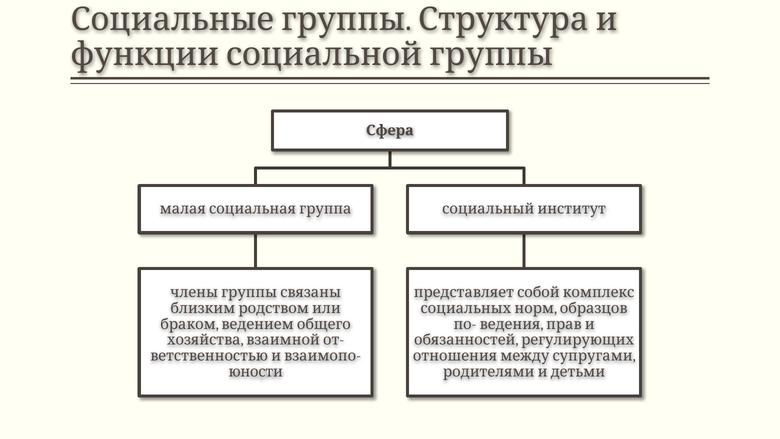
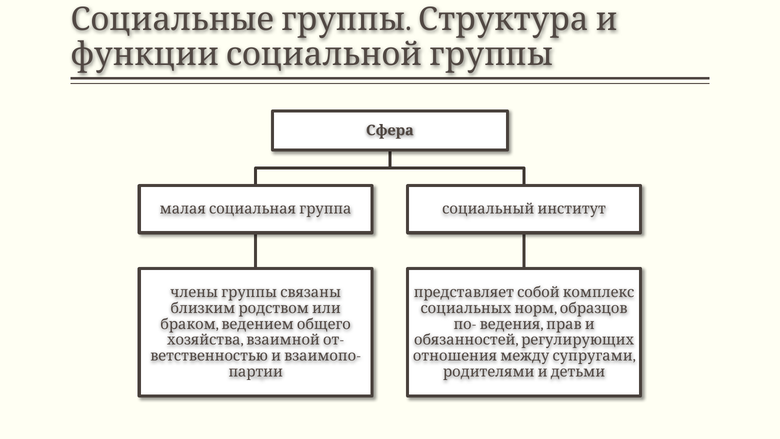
юности: юности -> партии
